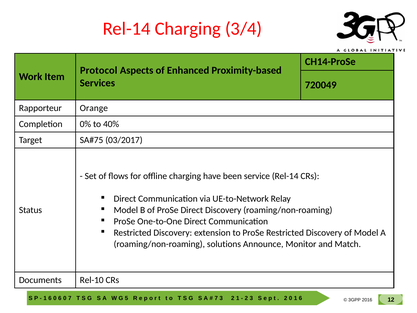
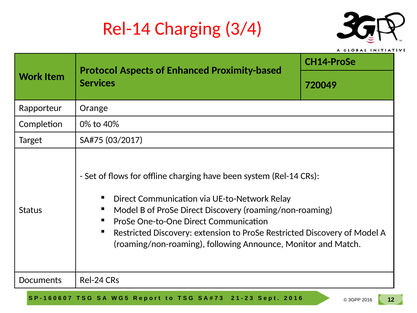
service: service -> system
solutions: solutions -> following
Rel-10: Rel-10 -> Rel-24
